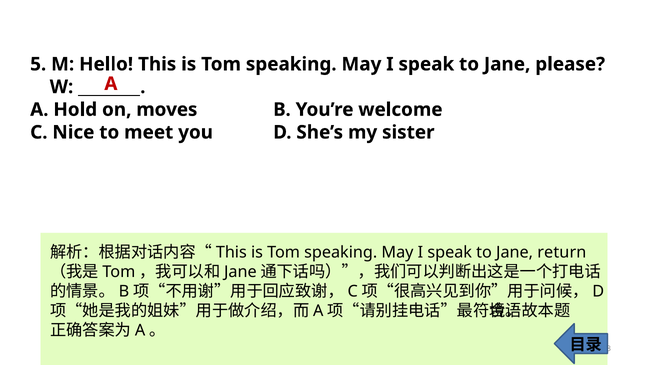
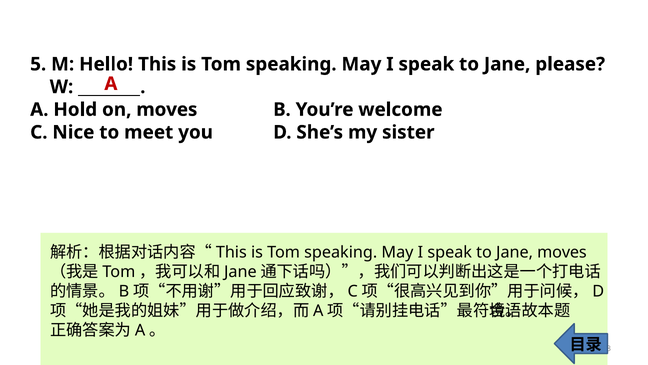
Jane return: return -> moves
